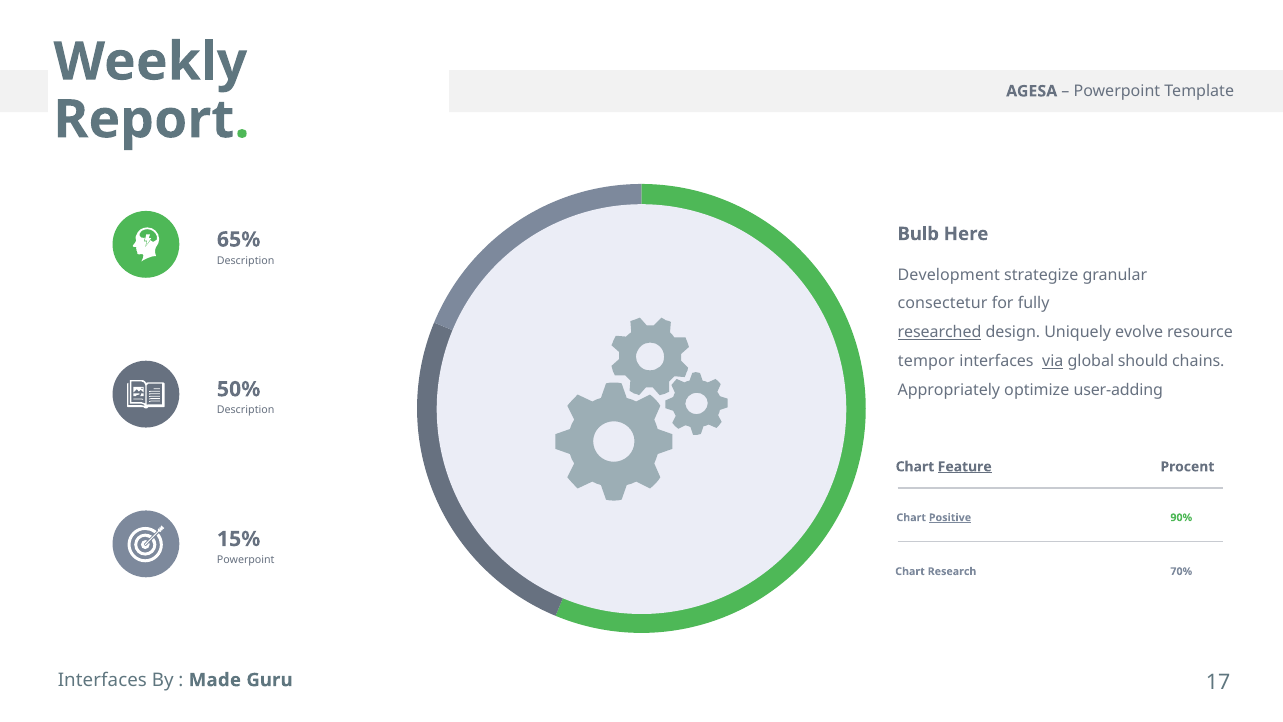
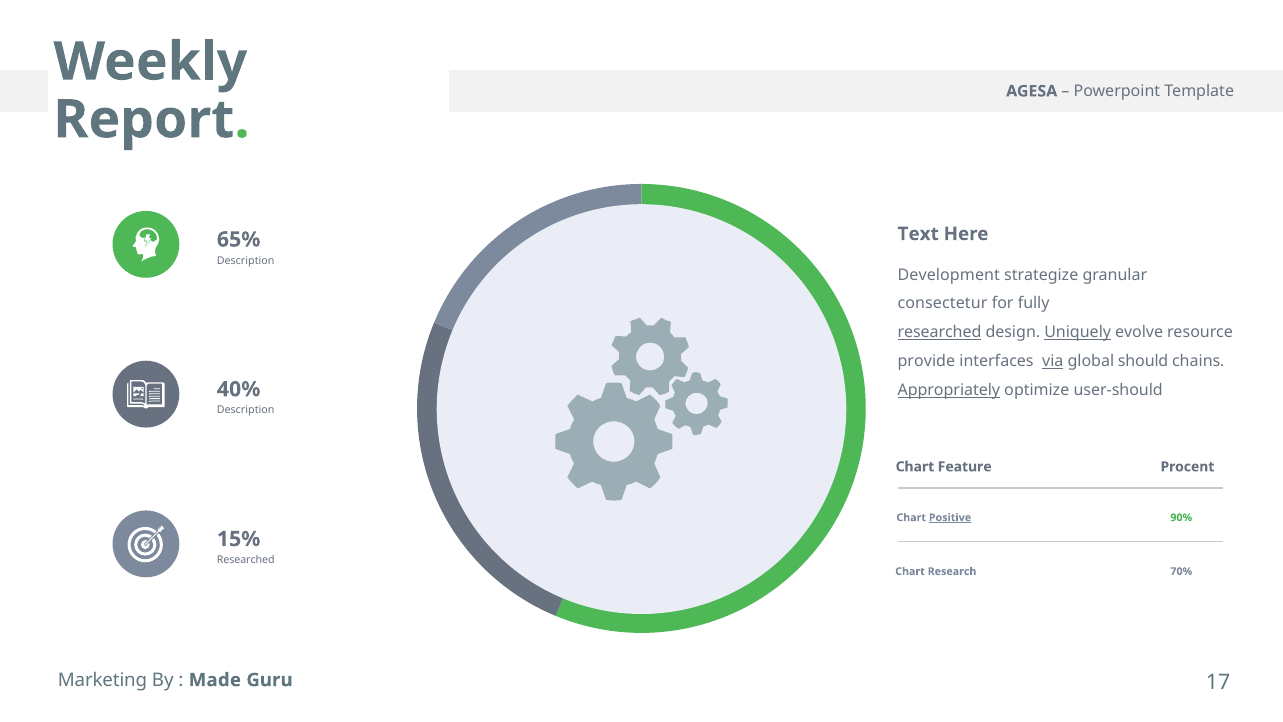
Bulb: Bulb -> Text
Uniquely underline: none -> present
tempor: tempor -> provide
50%: 50% -> 40%
Appropriately underline: none -> present
user-adding: user-adding -> user-should
Feature underline: present -> none
Powerpoint at (246, 560): Powerpoint -> Researched
Interfaces at (102, 680): Interfaces -> Marketing
